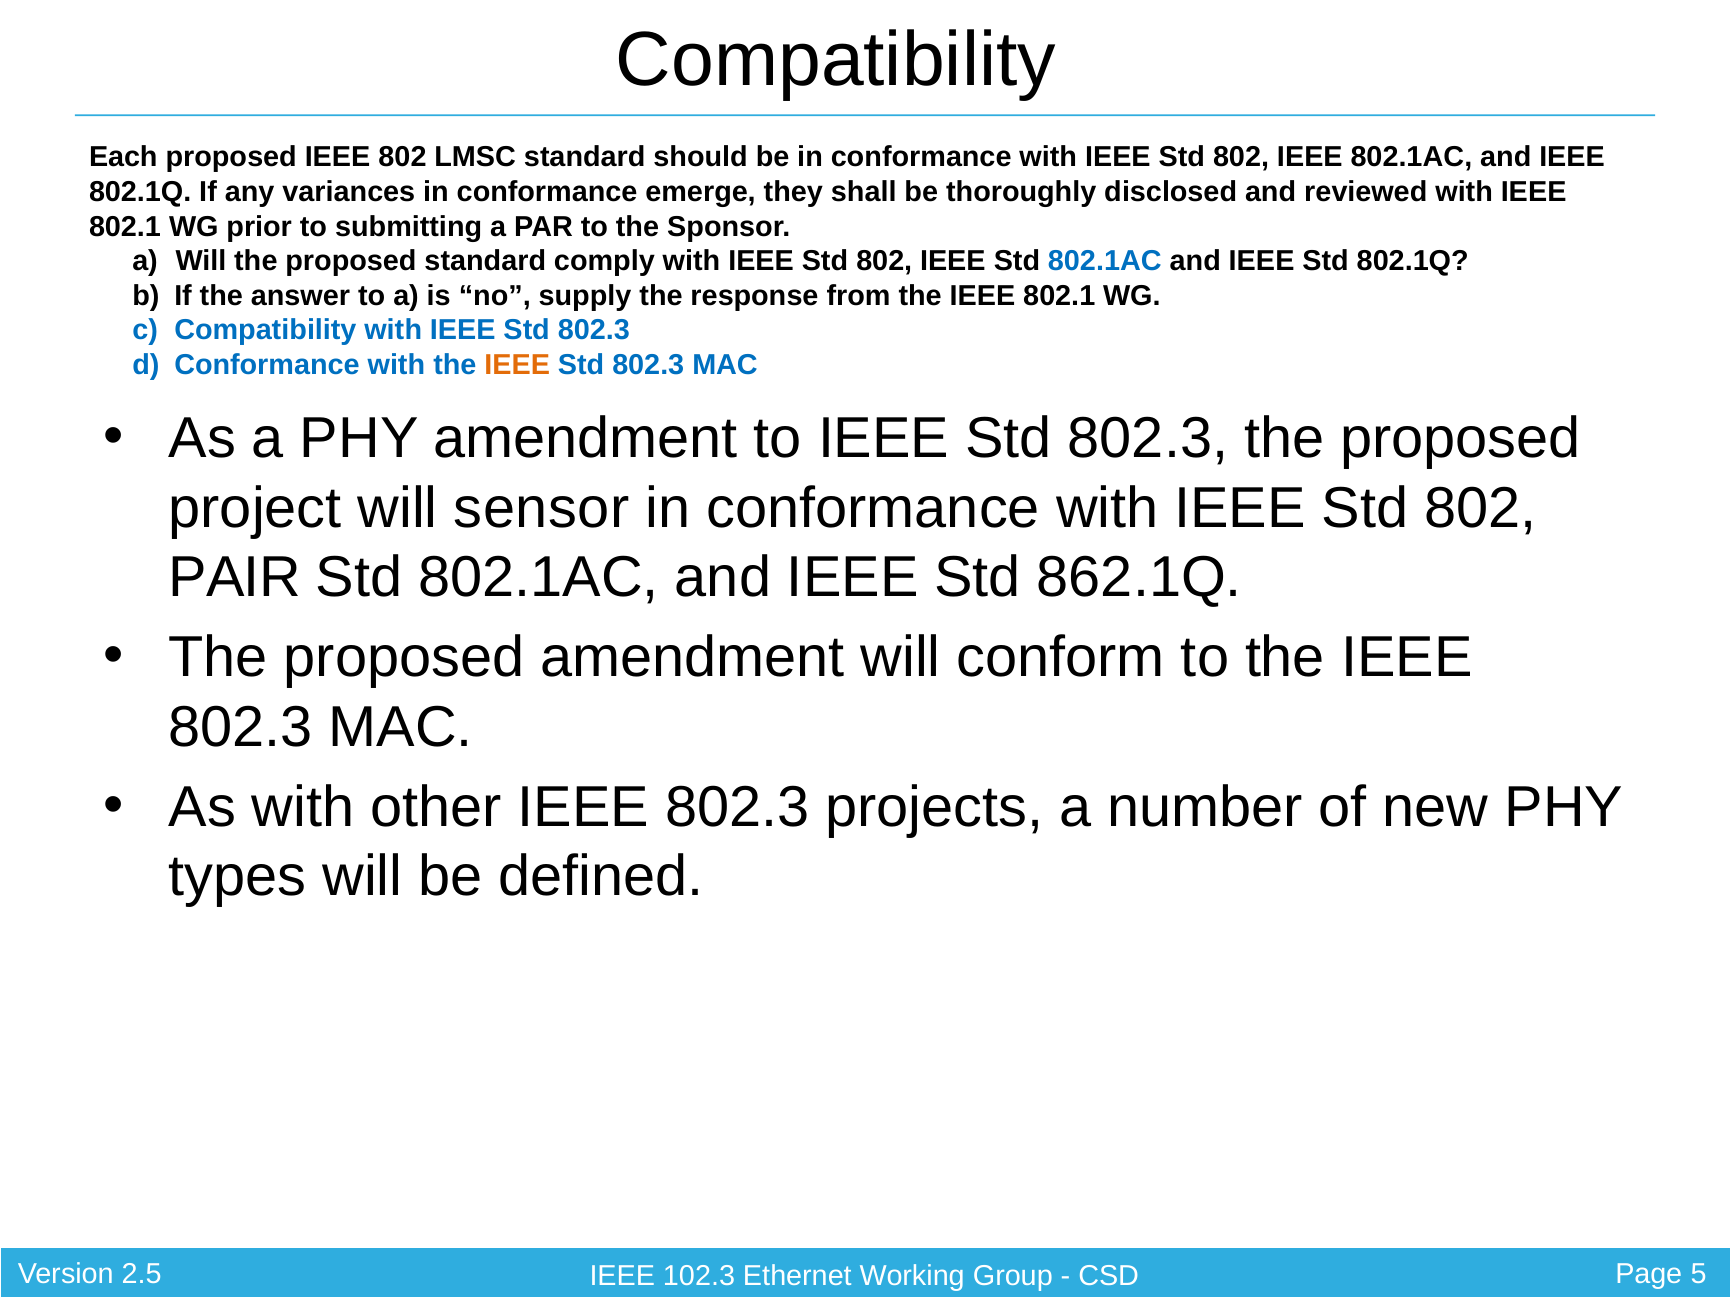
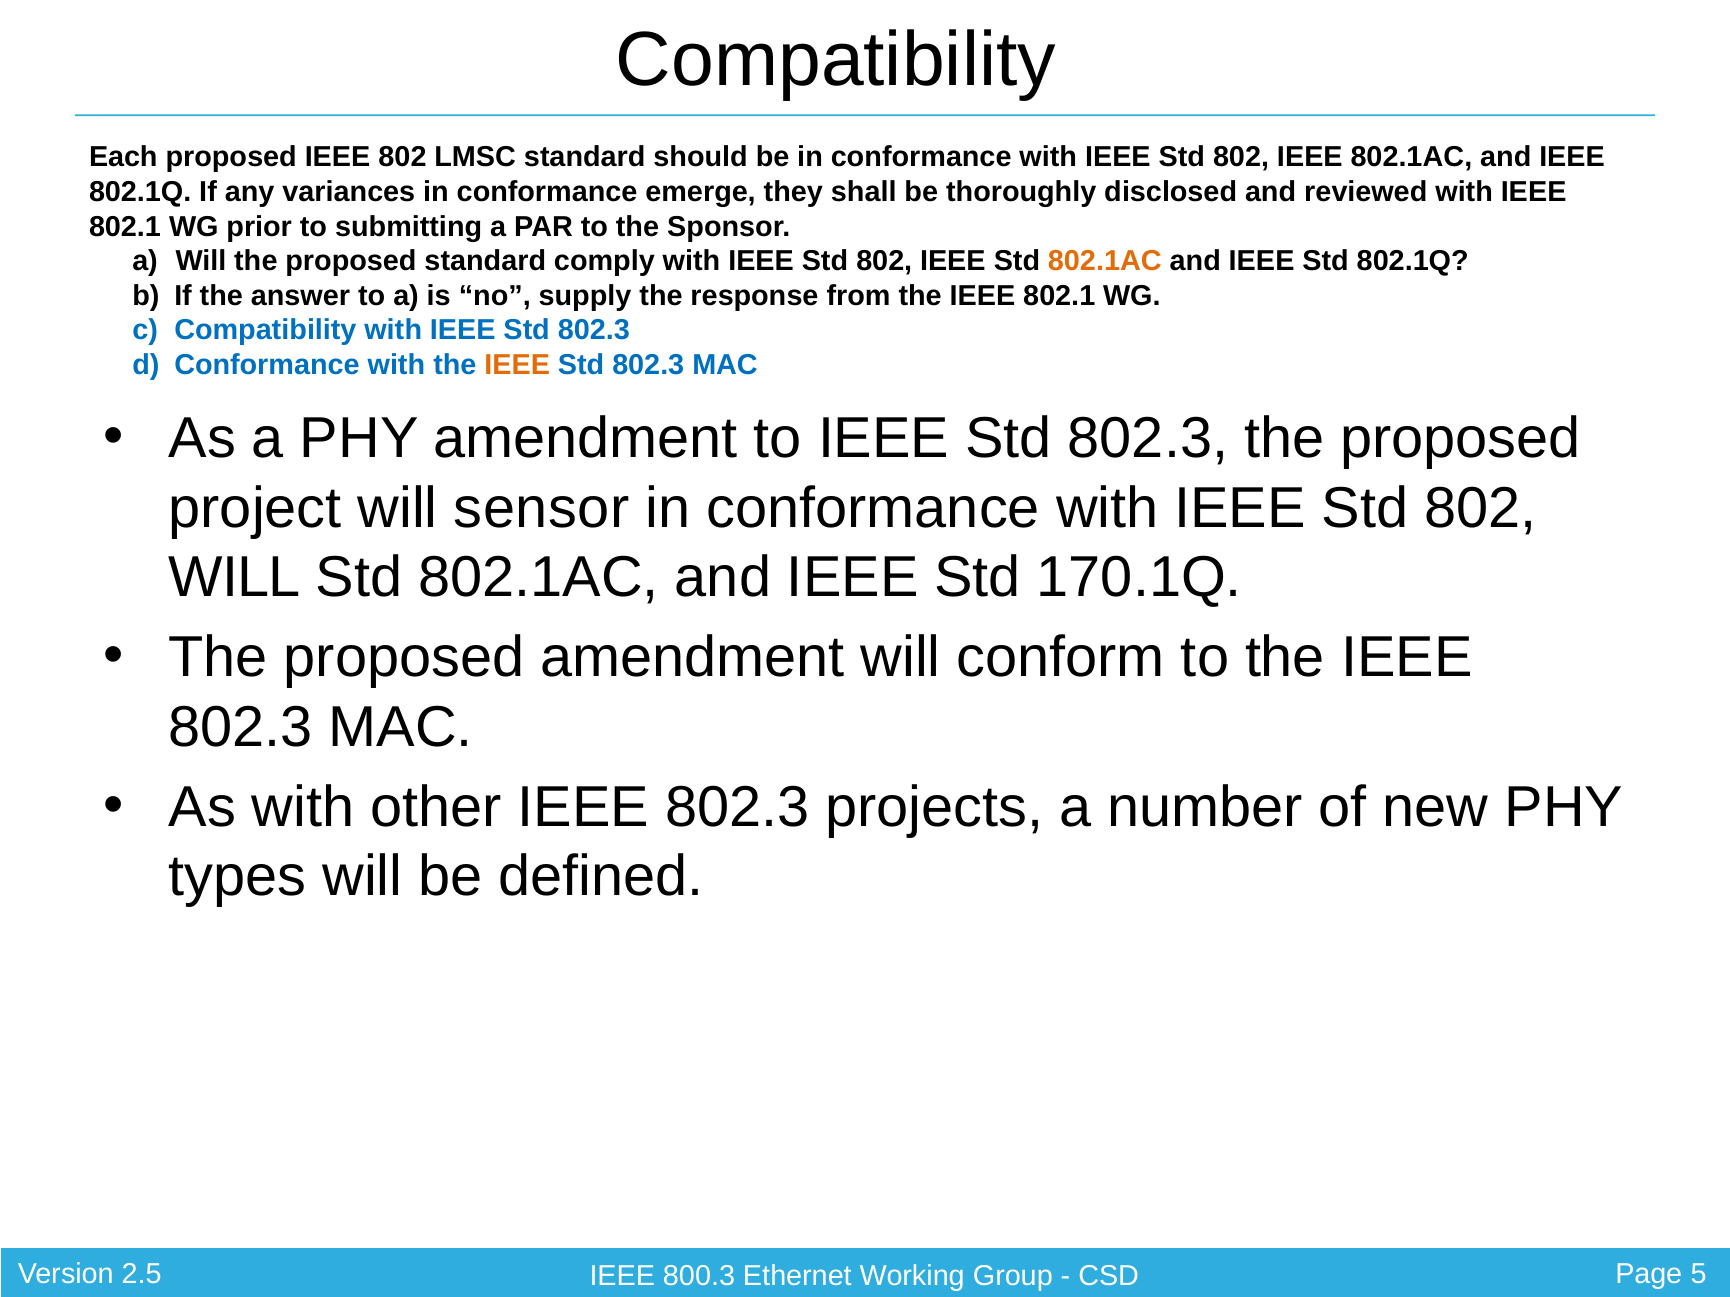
802.1AC at (1105, 261) colour: blue -> orange
PAIR at (235, 577): PAIR -> WILL
862.1Q: 862.1Q -> 170.1Q
102.3: 102.3 -> 800.3
